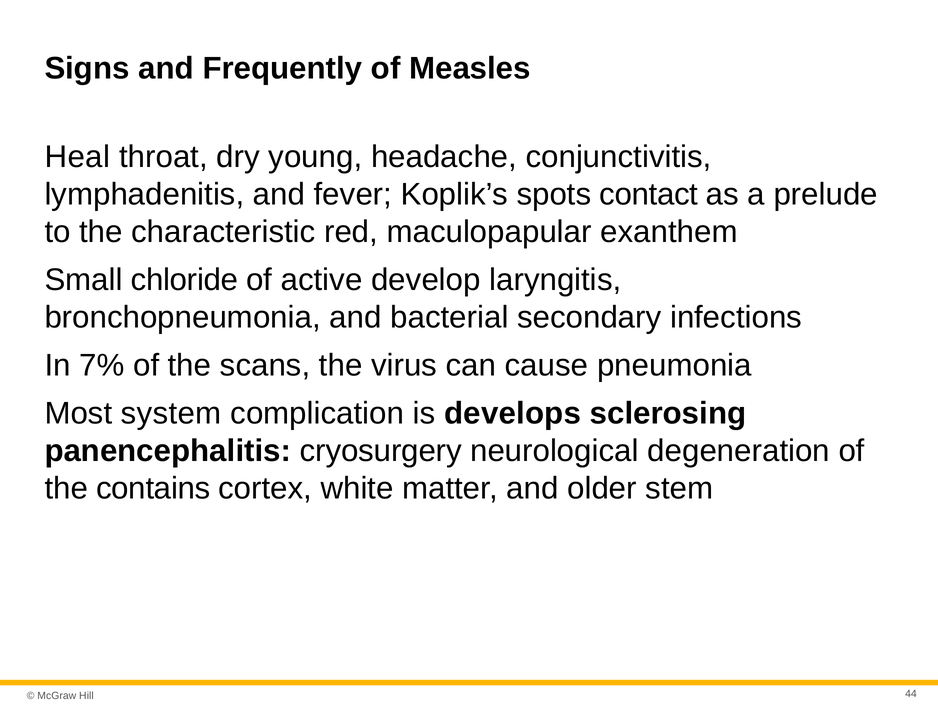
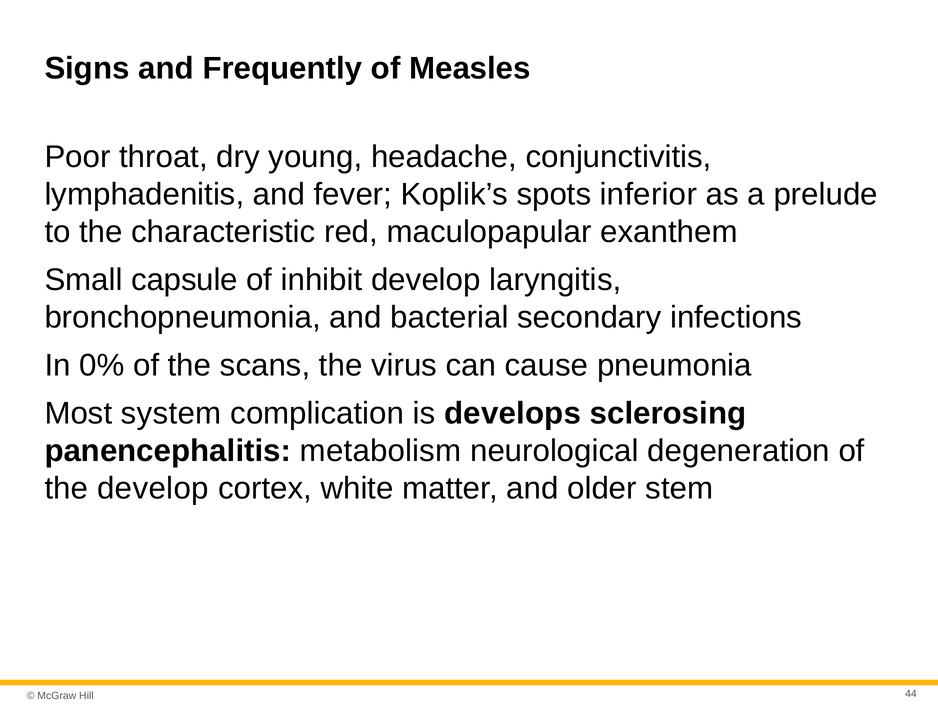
Heal: Heal -> Poor
contact: contact -> inferior
chloride: chloride -> capsule
active: active -> inhibit
7%: 7% -> 0%
cryosurgery: cryosurgery -> metabolism
the contains: contains -> develop
